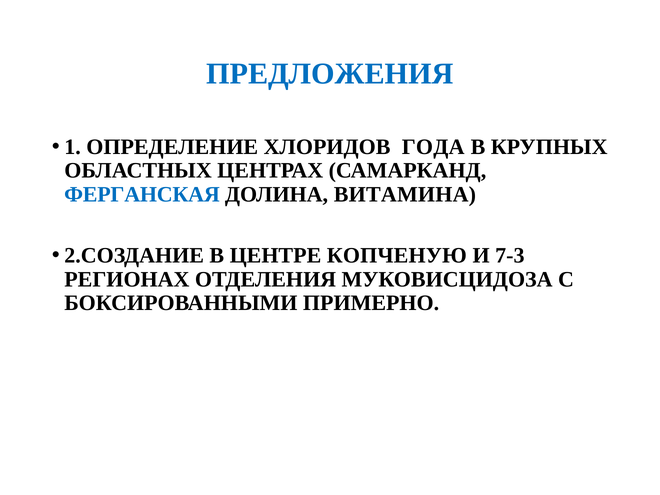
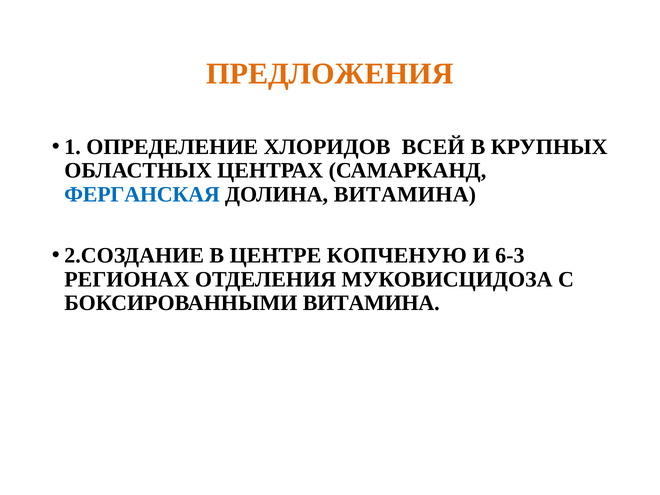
ПРЕДЛОЖЕНИЯ colour: blue -> orange
ГОДА: ГОДА -> ВСЕЙ
7-3: 7-3 -> 6-3
БОКСИРОВАННЫМИ ПРИМЕРНО: ПРИМЕРНО -> ВИТАМИНА
